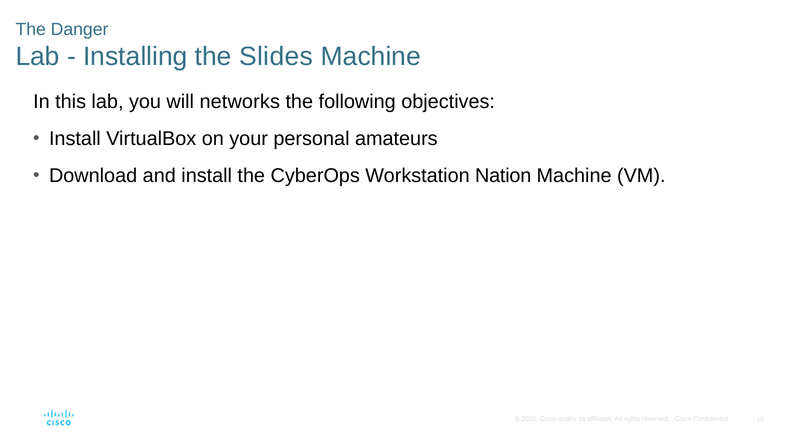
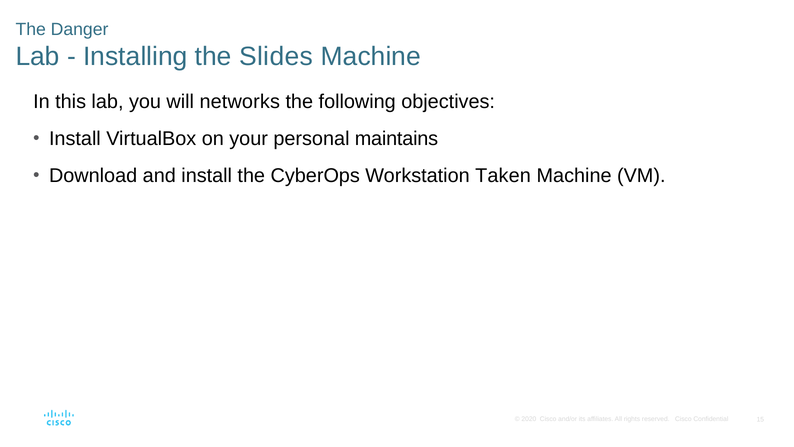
amateurs: amateurs -> maintains
Nation: Nation -> Taken
